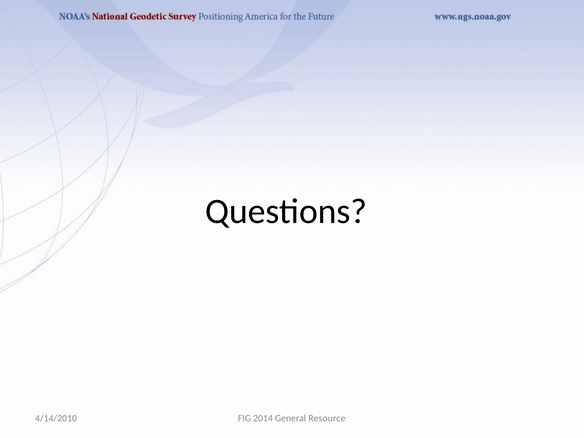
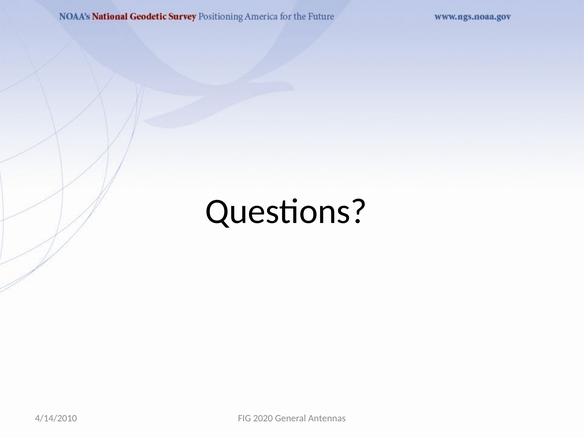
2014: 2014 -> 2020
Resource: Resource -> Antennas
